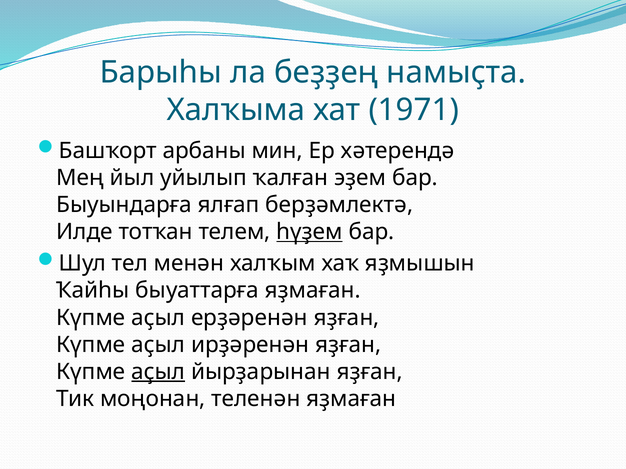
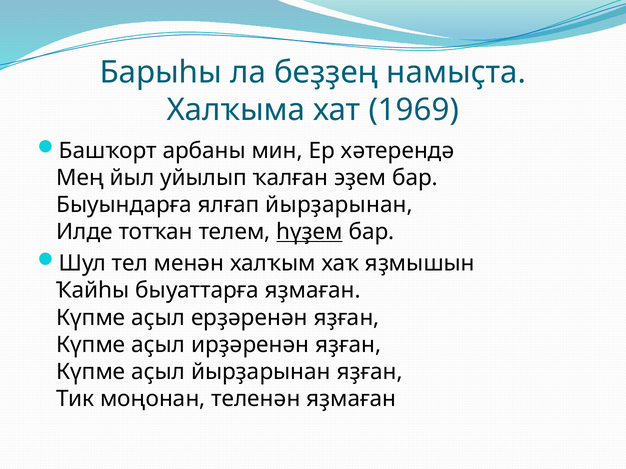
1971: 1971 -> 1969
ялғап берҙәмлектә: берҙәмлектә -> йырҙарынан
аҫыл at (158, 372) underline: present -> none
